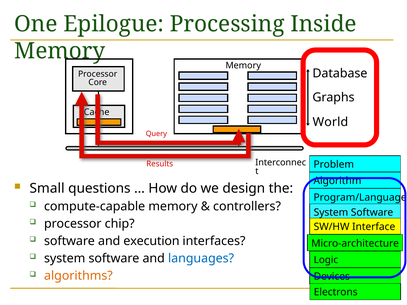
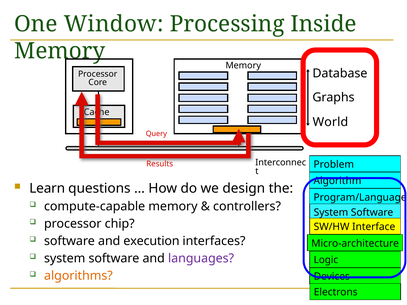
Epilogue: Epilogue -> Window
Small: Small -> Learn
languages colour: blue -> purple
